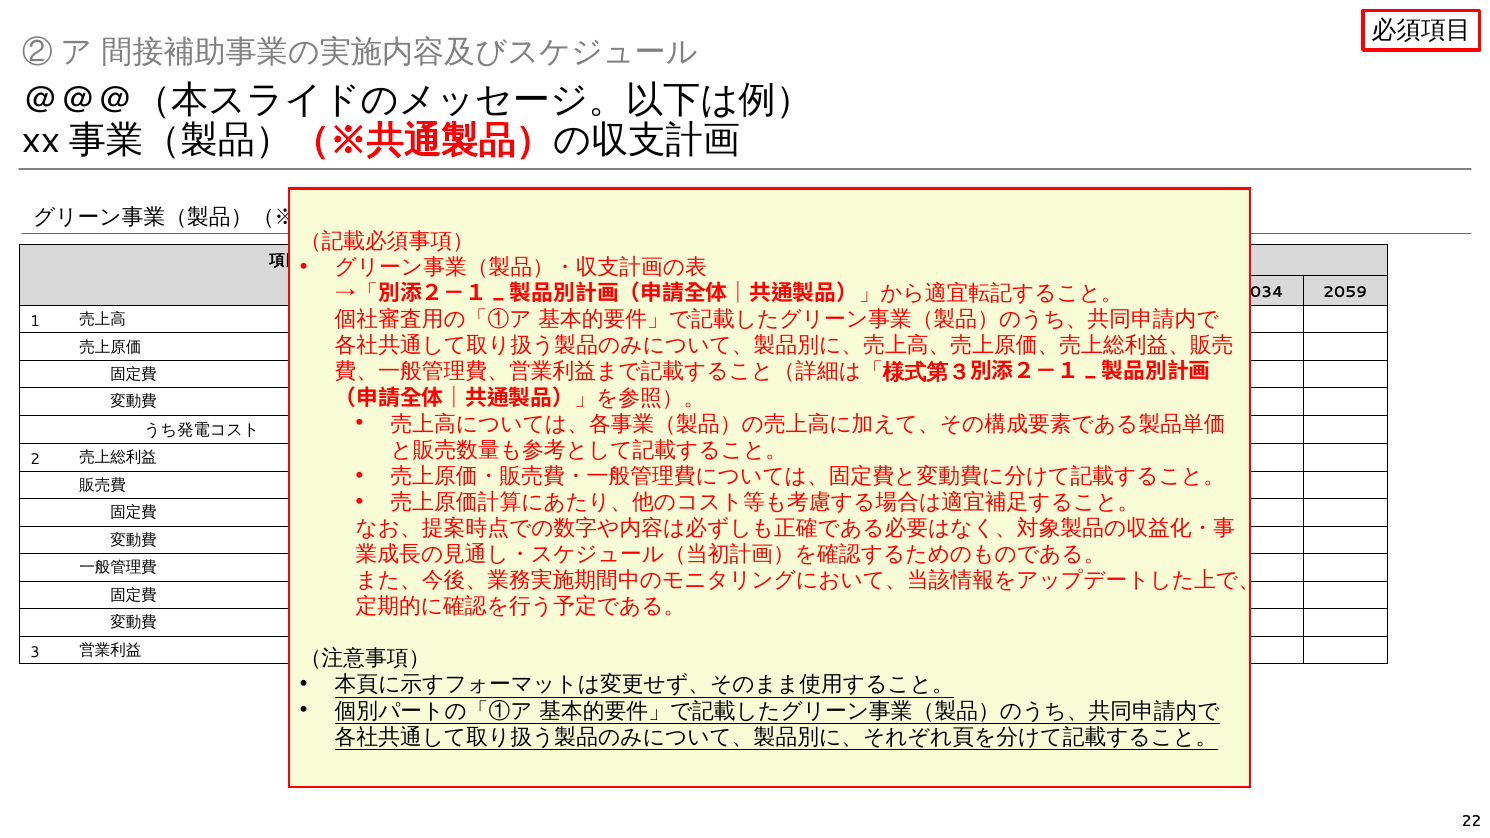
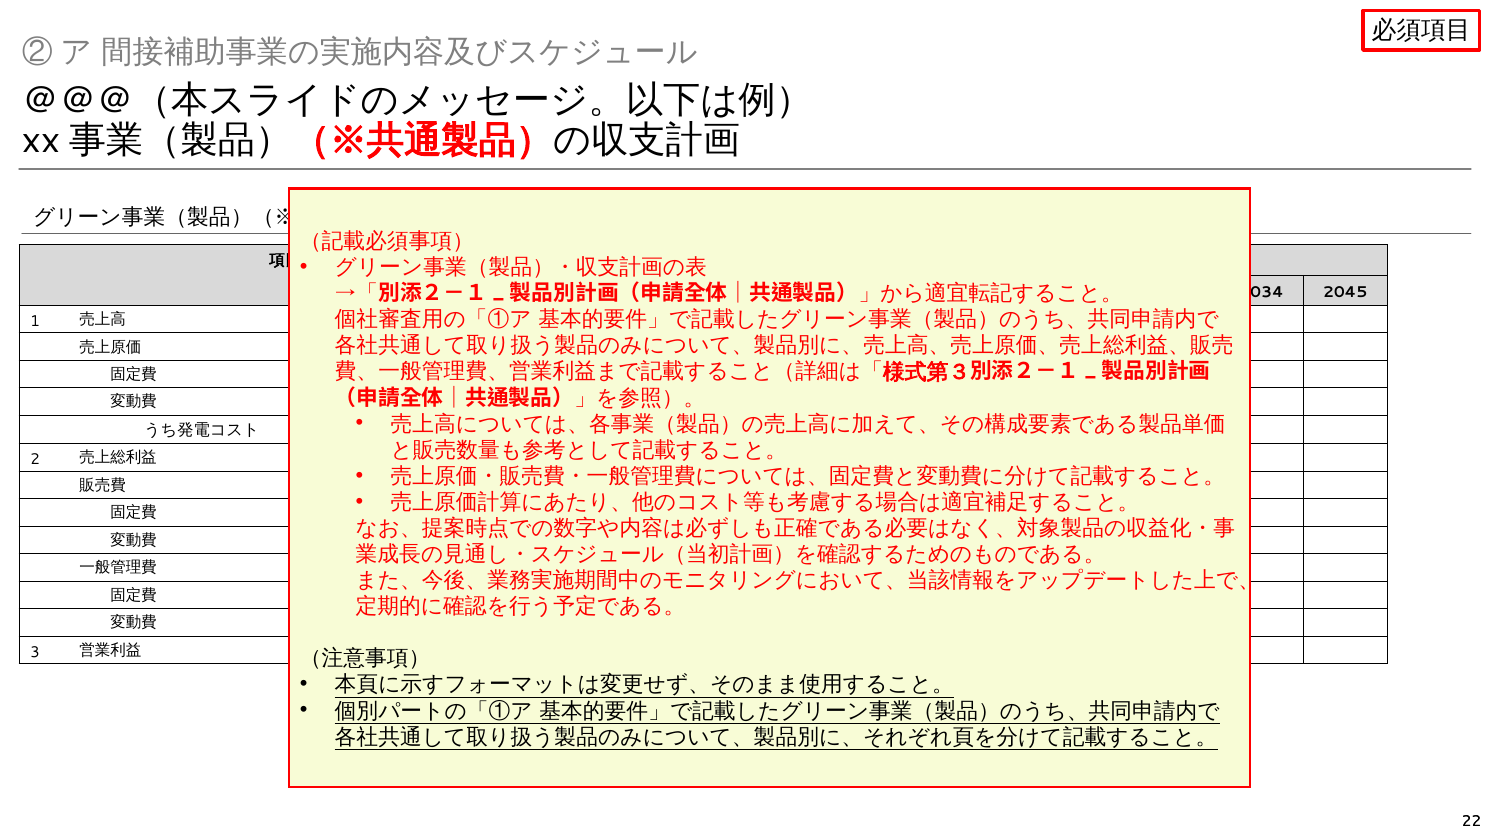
2059: 2059 -> 2045
